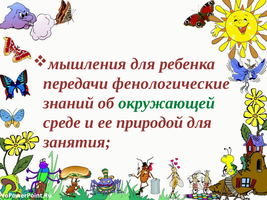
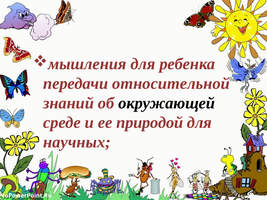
фенологические: фенологические -> относительной
окружающей colour: green -> black
занятия: занятия -> научных
